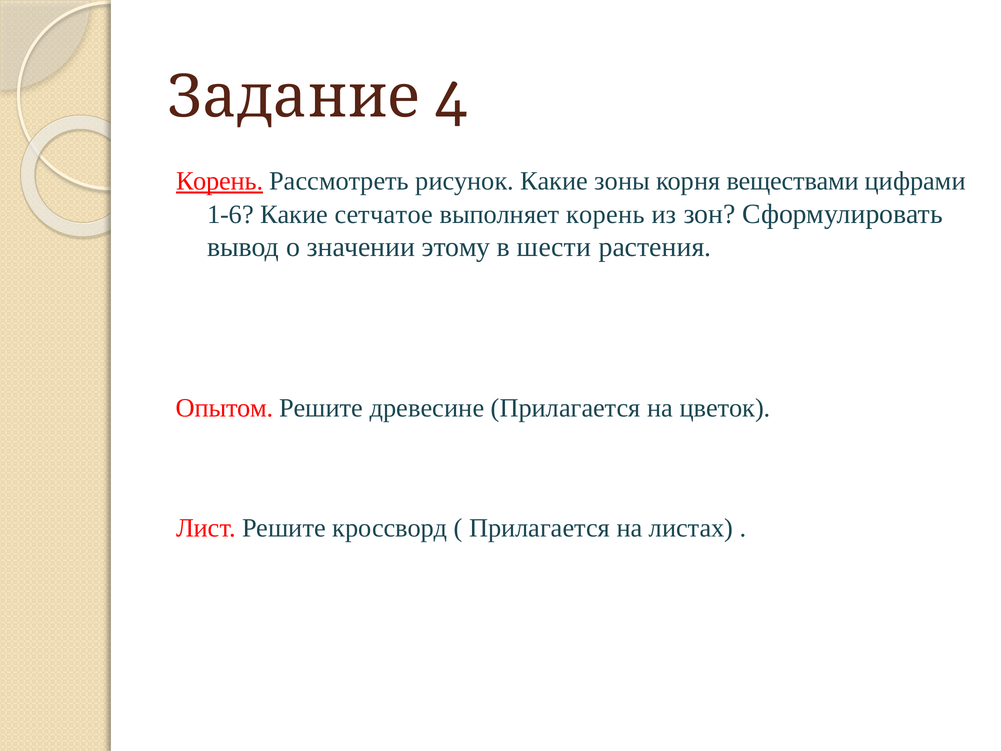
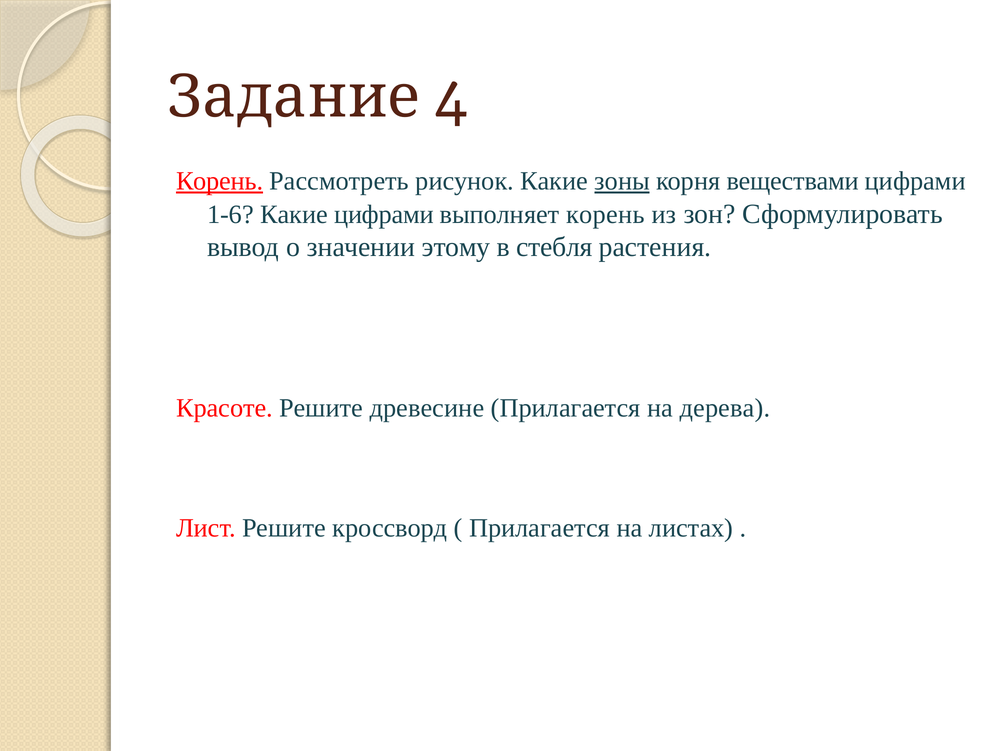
зоны underline: none -> present
Какие сетчатое: сетчатое -> цифрами
шести: шести -> стебля
Опытом: Опытом -> Красоте
цветок: цветок -> дерева
